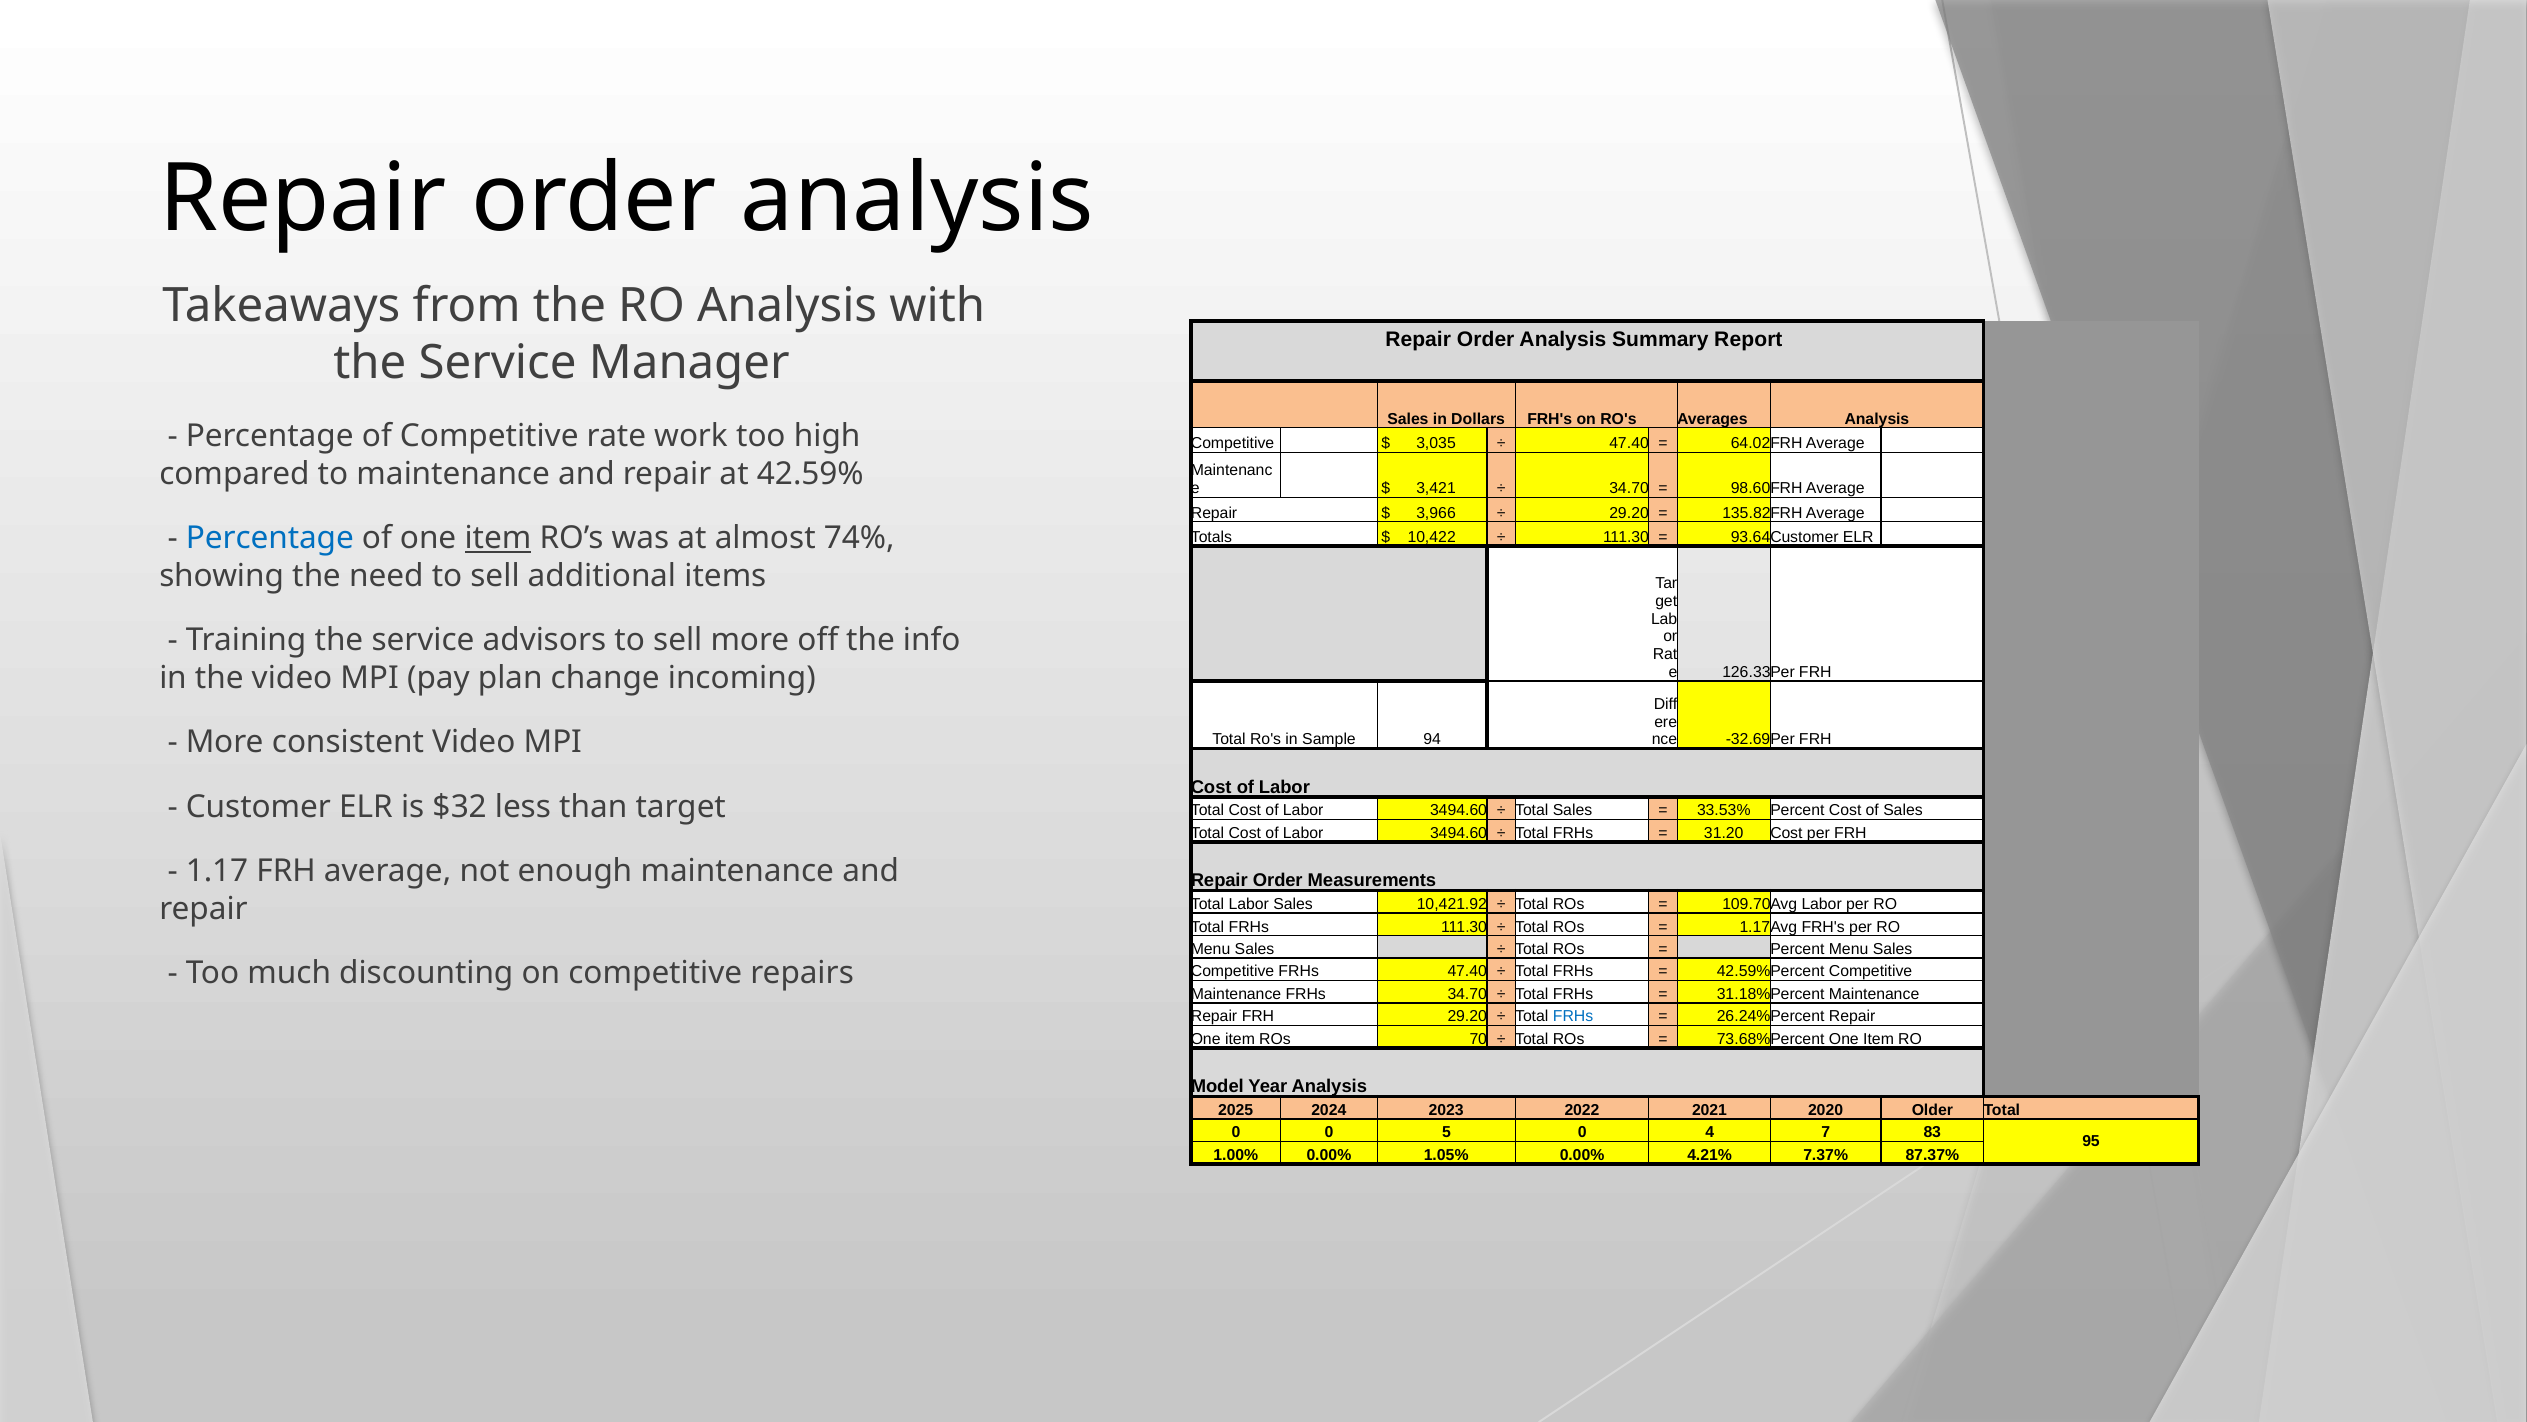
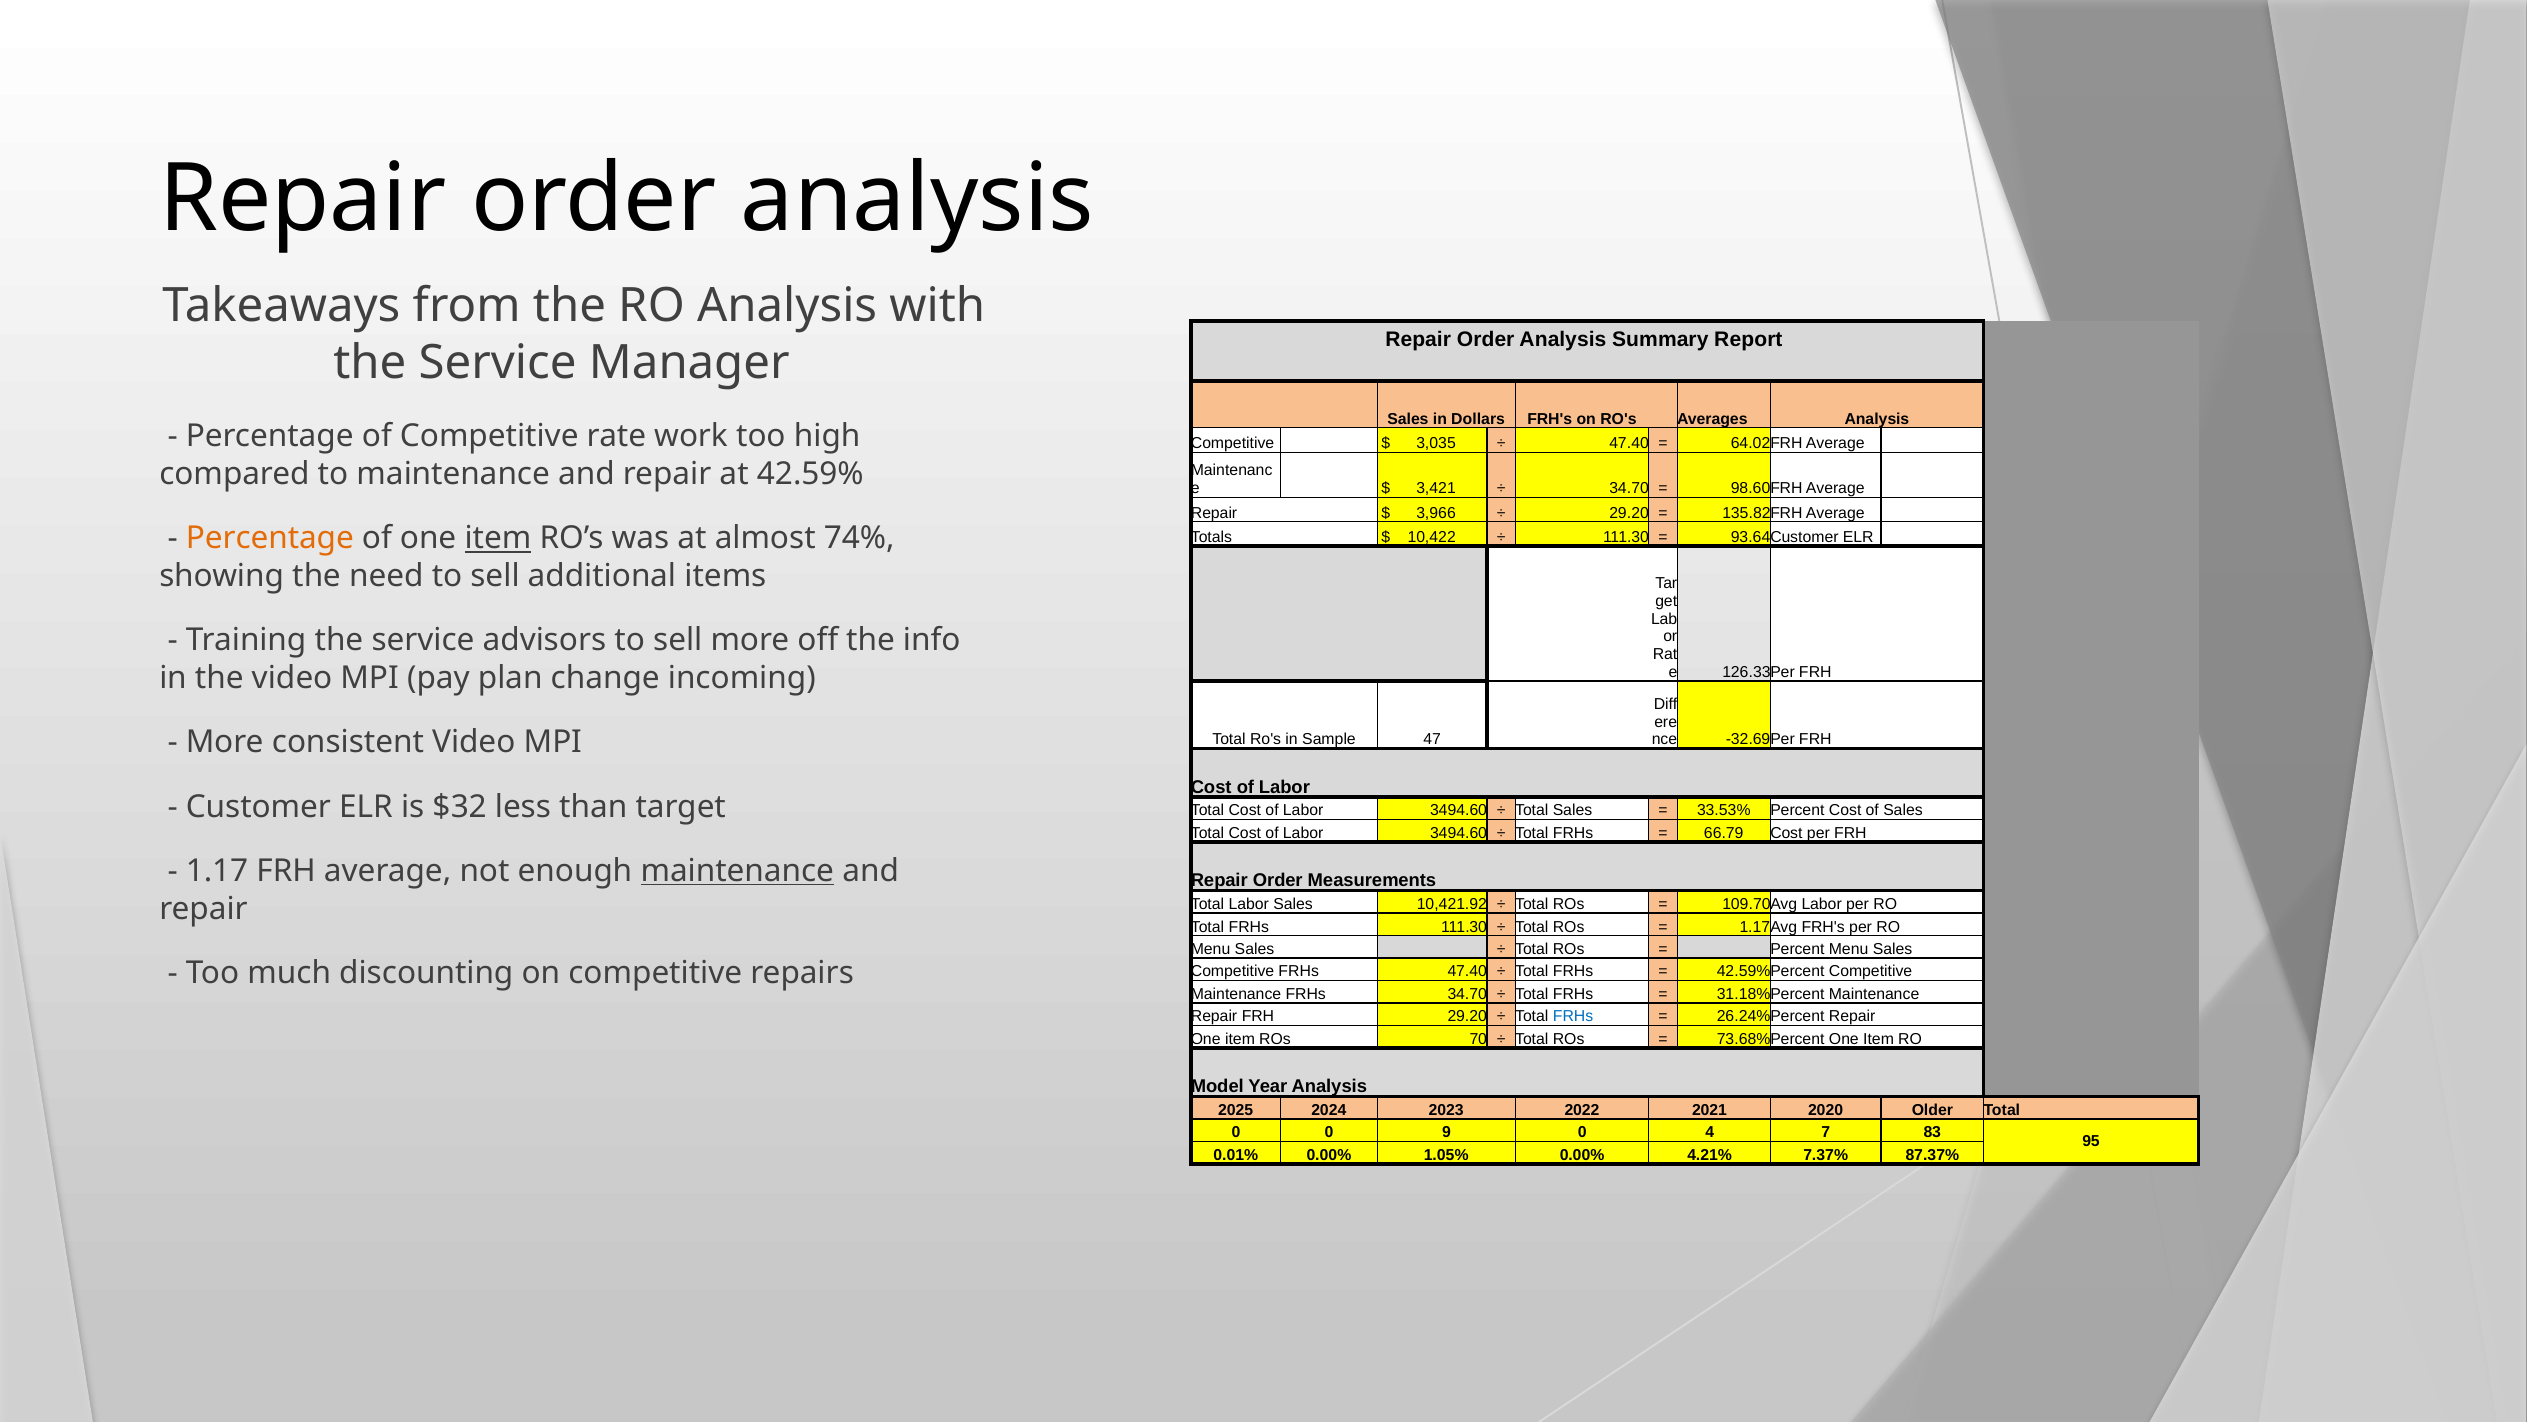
Percentage at (270, 538) colour: blue -> orange
94: 94 -> 47
31.20: 31.20 -> 66.79
maintenance at (737, 871) underline: none -> present
5: 5 -> 9
1.00%: 1.00% -> 0.01%
